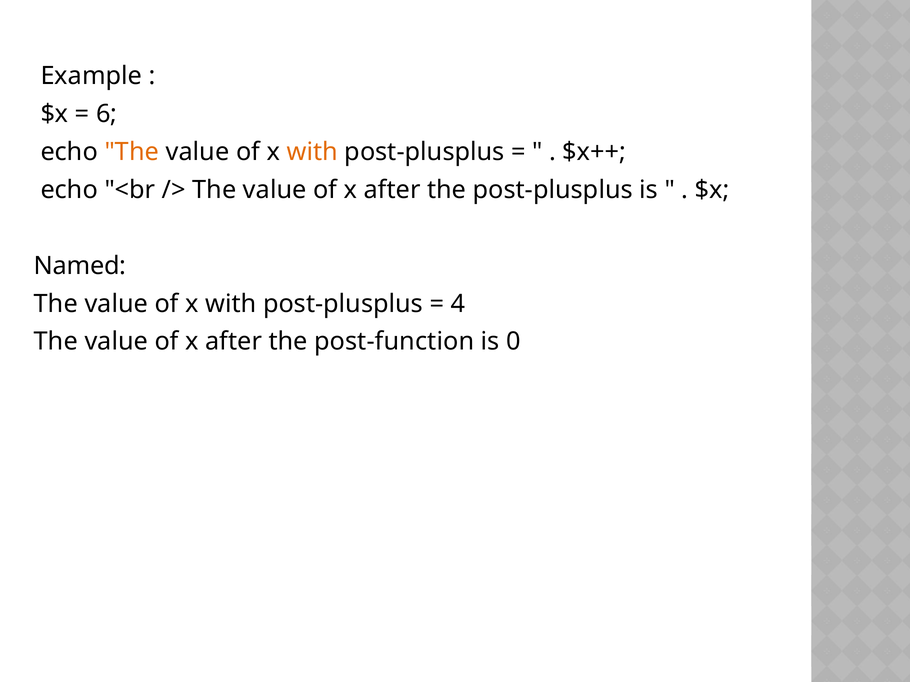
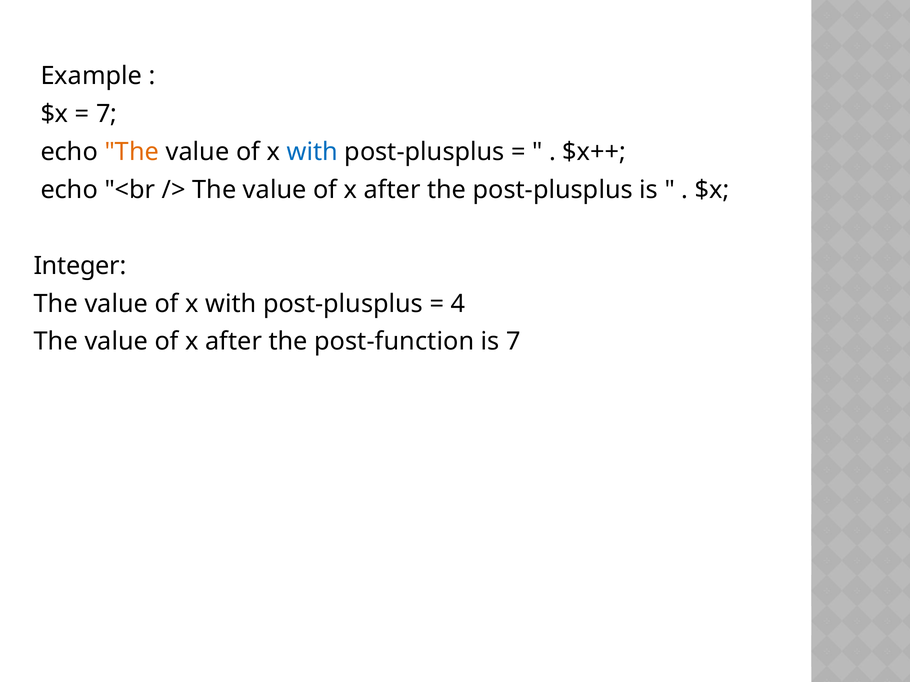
6 at (107, 114): 6 -> 7
with at (312, 152) colour: orange -> blue
Named: Named -> Integer
is 0: 0 -> 7
